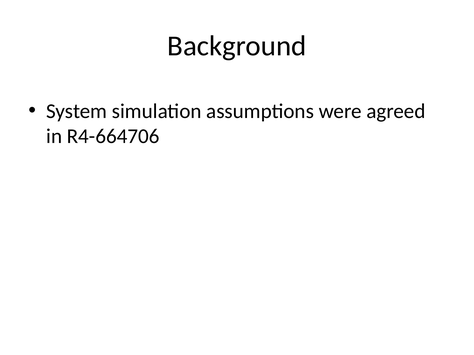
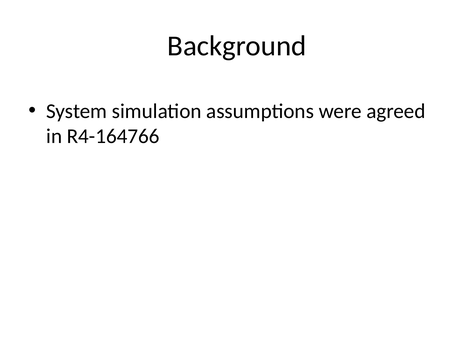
R4-664706: R4-664706 -> R4-164766
